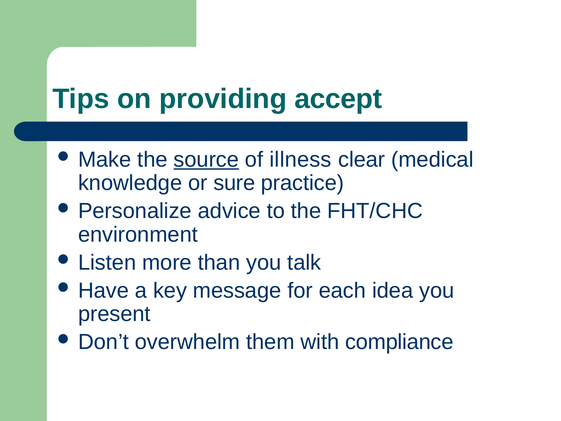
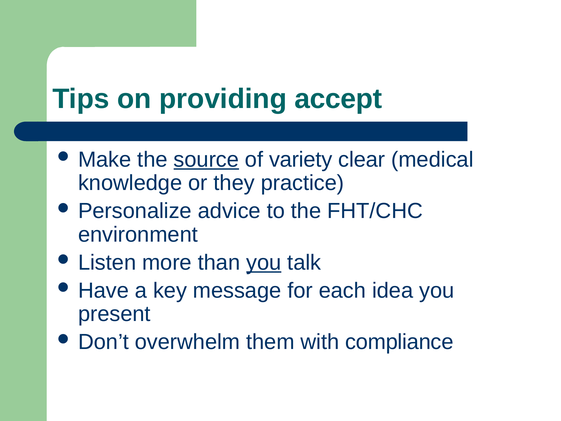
illness: illness -> variety
sure: sure -> they
you at (264, 262) underline: none -> present
